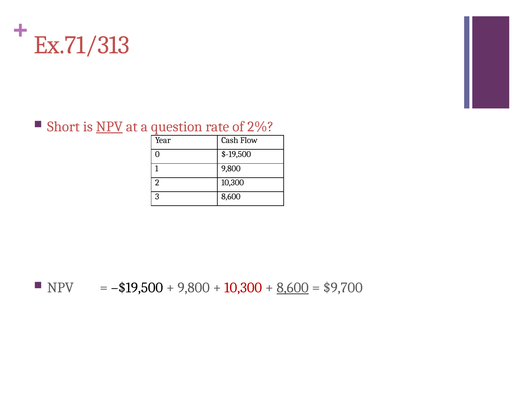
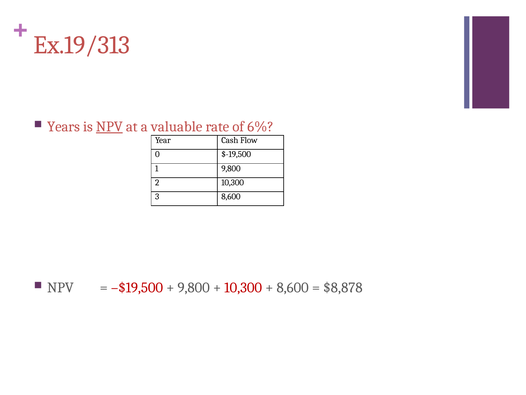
Ex.71/313: Ex.71/313 -> Ex.19/313
Short: Short -> Years
question: question -> valuable
2%: 2% -> 6%
–$19,500 colour: black -> red
8,600 at (293, 287) underline: present -> none
$9,700: $9,700 -> $8,878
